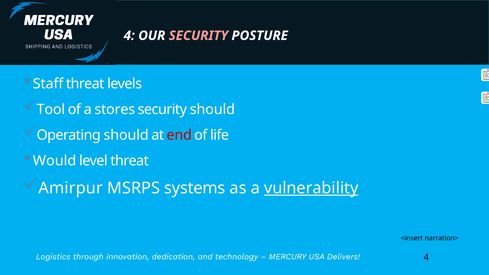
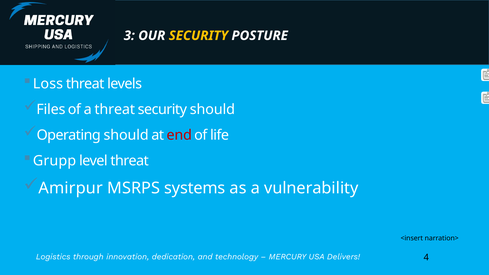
4 at (129, 36): 4 -> 3
SECURITY at (198, 36) colour: pink -> yellow
Staff: Staff -> Loss
Tool: Tool -> Files
a stores: stores -> threat
Would: Would -> Grupp
vulnerability underline: present -> none
